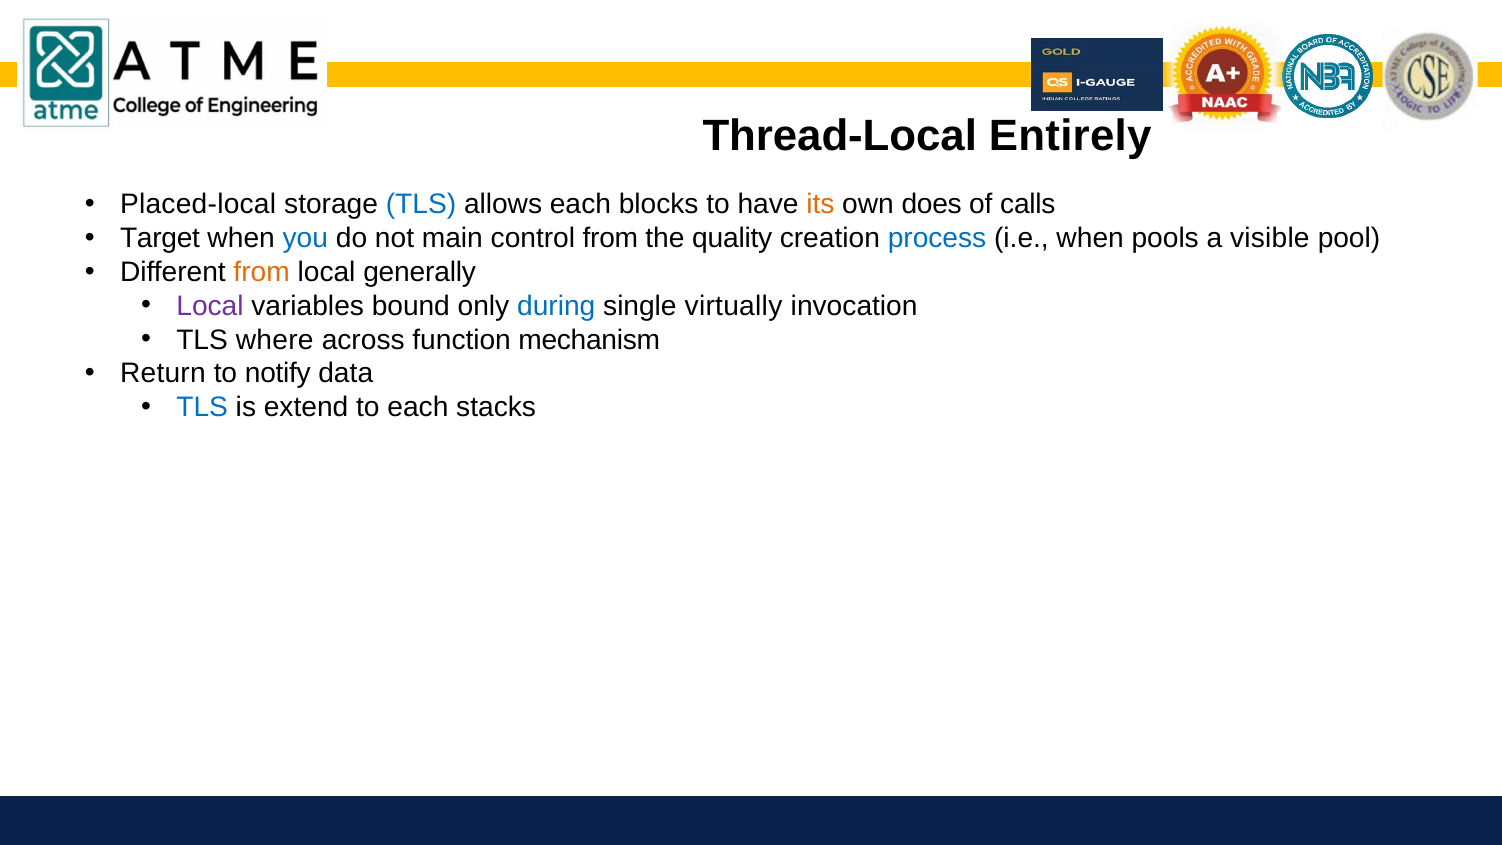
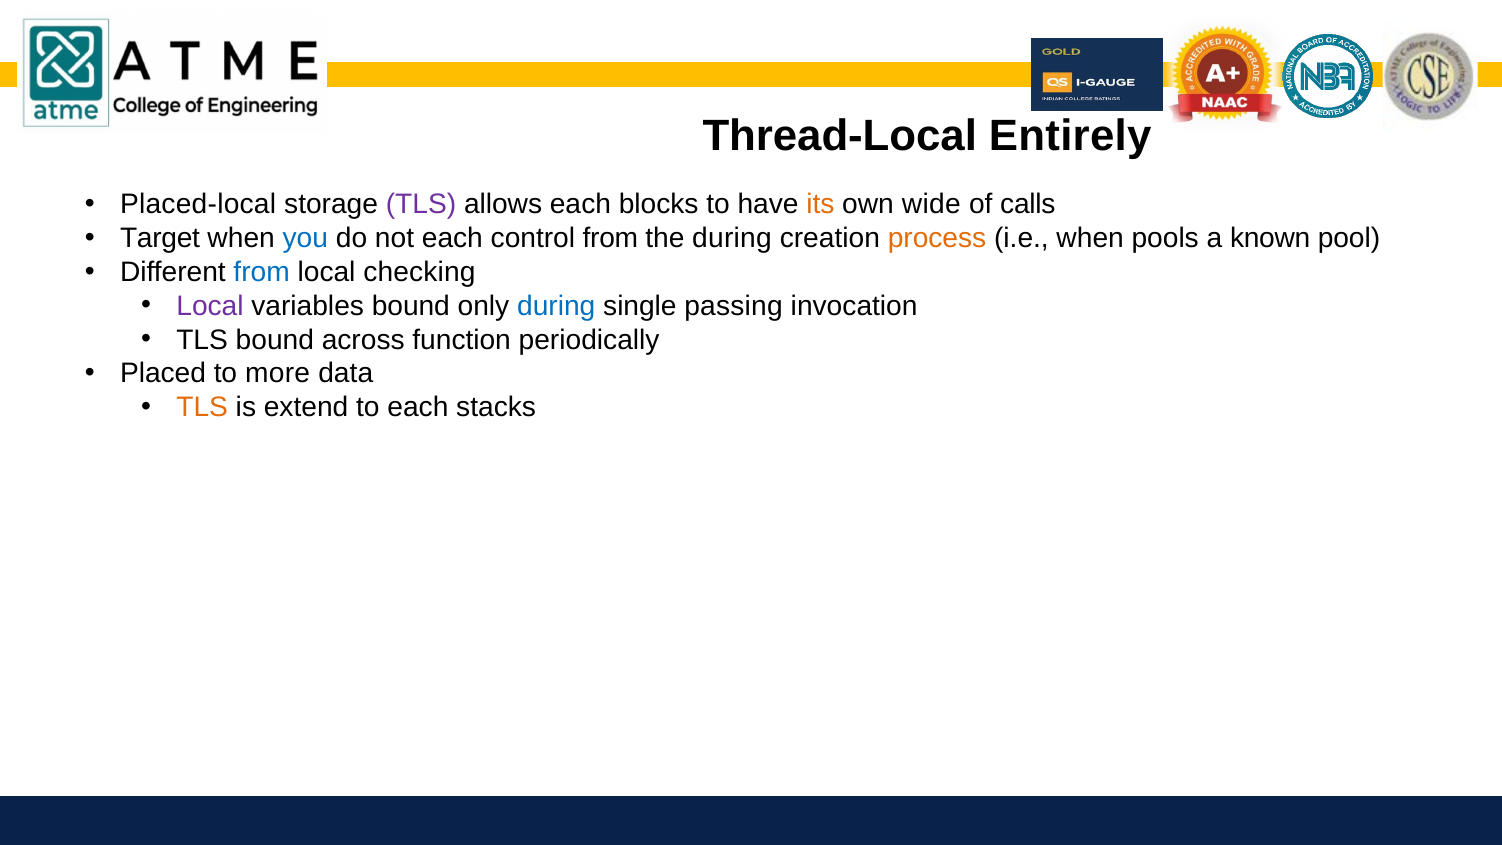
TLS at (421, 205) colour: blue -> purple
does: does -> wide
not main: main -> each
the quality: quality -> during
process colour: blue -> orange
visible: visible -> known
from at (262, 272) colour: orange -> blue
generally: generally -> checking
virtually: virtually -> passing
TLS where: where -> bound
mechanism: mechanism -> periodically
Return: Return -> Placed
notify: notify -> more
TLS at (202, 407) colour: blue -> orange
